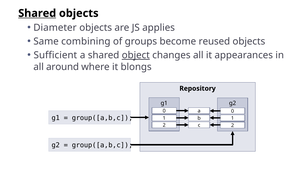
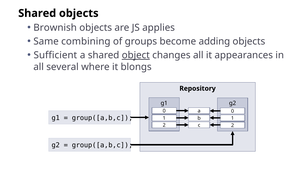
Shared at (37, 13) underline: present -> none
Diameter: Diameter -> Brownish
reused: reused -> adding
around: around -> several
